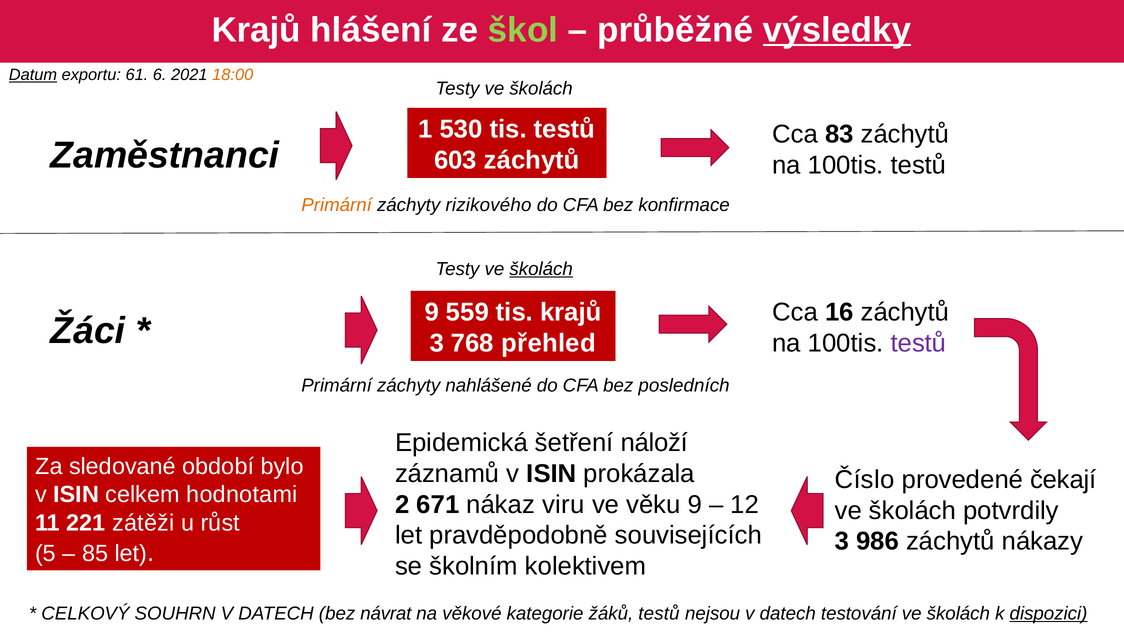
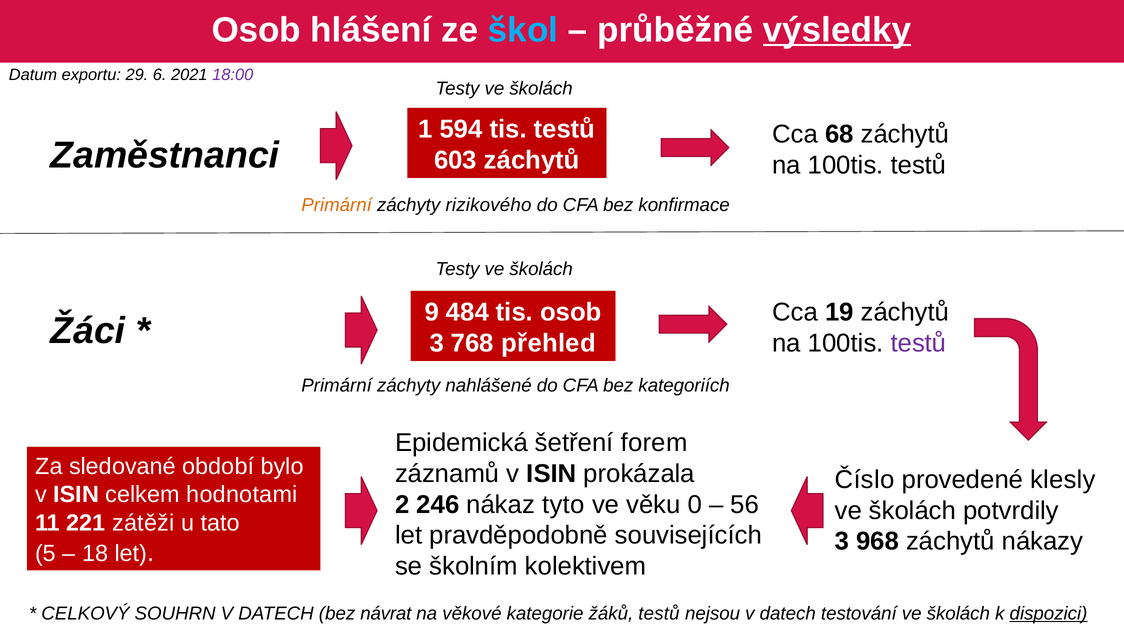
Krajů at (256, 30): Krajů -> Osob
škol colour: light green -> light blue
Datum underline: present -> none
61: 61 -> 29
18:00 colour: orange -> purple
530: 530 -> 594
83: 83 -> 68
školách at (541, 269) underline: present -> none
559: 559 -> 484
tis krajů: krajů -> osob
16: 16 -> 19
posledních: posledních -> kategoriích
náloží: náloží -> forem
čekají: čekají -> klesly
671: 671 -> 246
viru: viru -> tyto
věku 9: 9 -> 0
12: 12 -> 56
růst: růst -> tato
986: 986 -> 968
85: 85 -> 18
